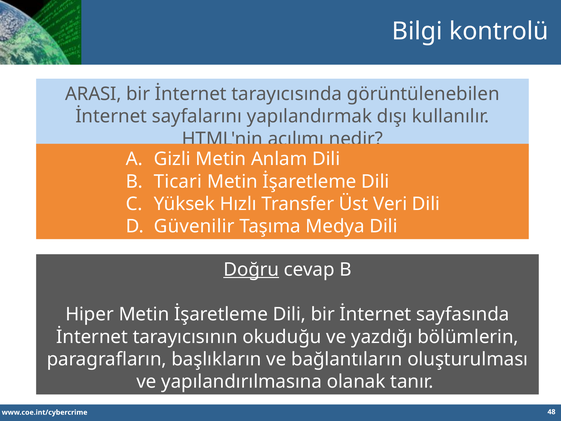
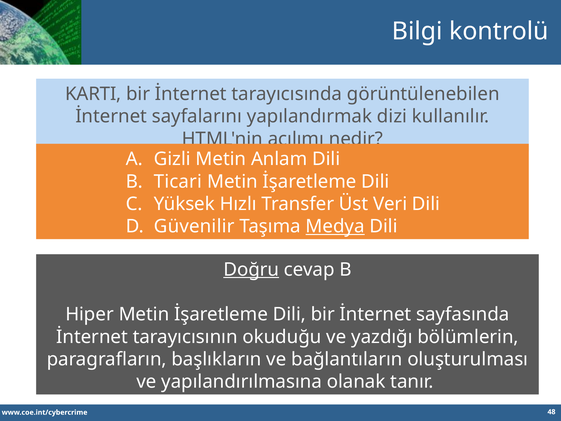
ARASI: ARASI -> KARTI
dışı: dışı -> dizi
Medya underline: none -> present
